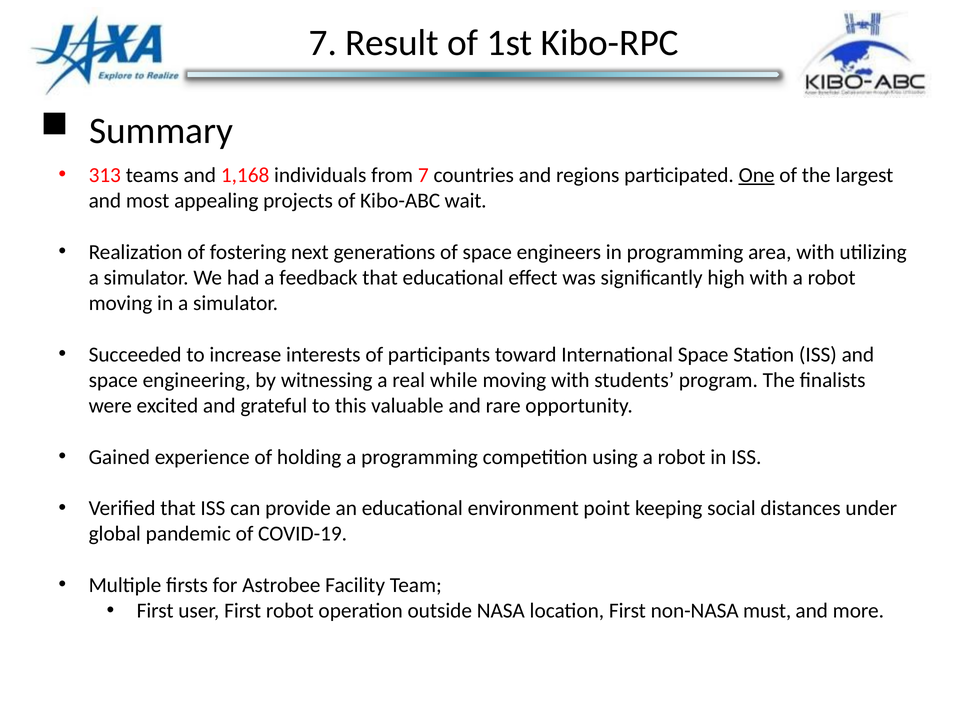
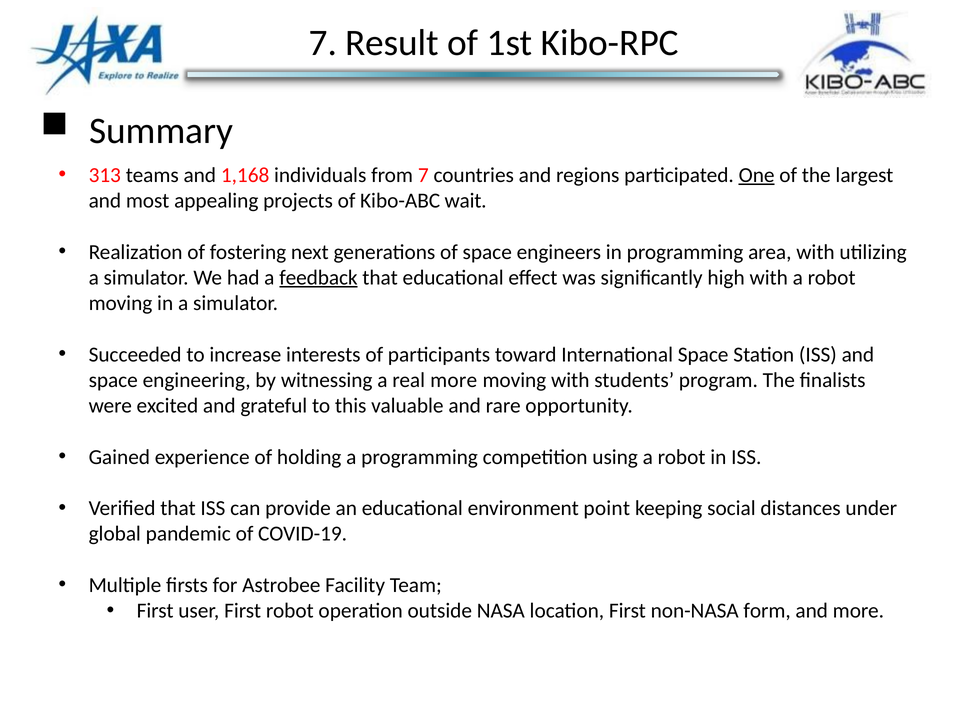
feedback underline: none -> present
real while: while -> more
must: must -> form
